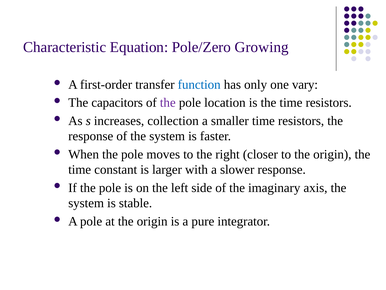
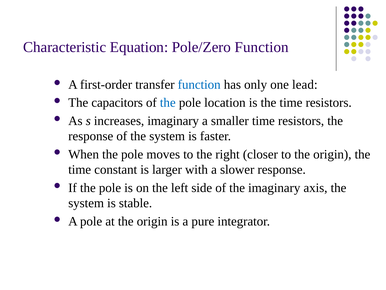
Pole/Zero Growing: Growing -> Function
vary: vary -> lead
the at (168, 103) colour: purple -> blue
increases collection: collection -> imaginary
